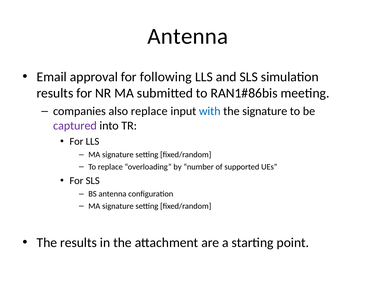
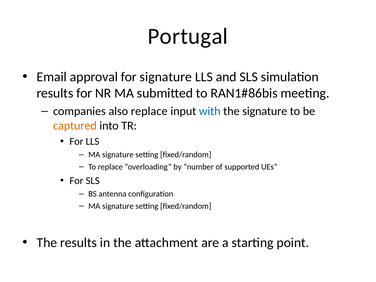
Antenna at (188, 36): Antenna -> Portugal
for following: following -> signature
captured colour: purple -> orange
